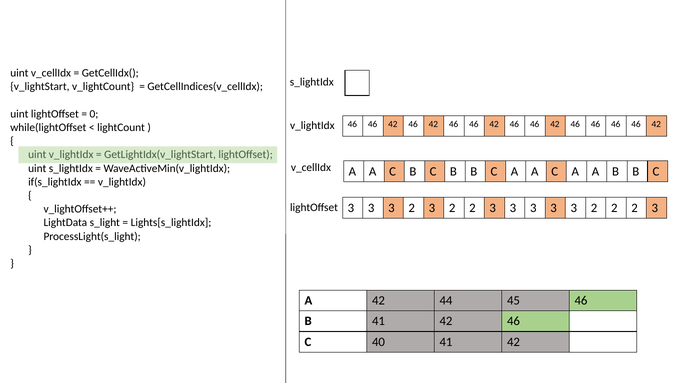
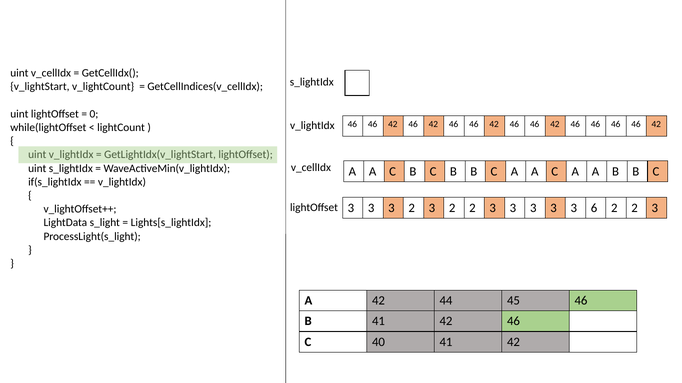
2 at (594, 208): 2 -> 6
